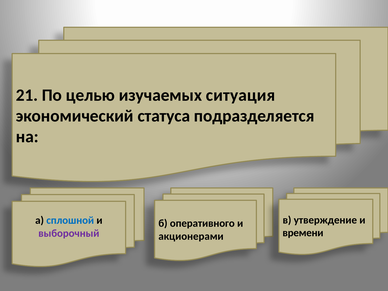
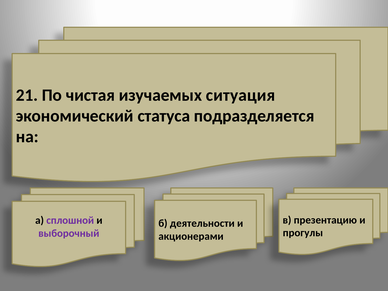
целью: целью -> чистая
утверждение: утверждение -> презентацию
сплошной colour: blue -> purple
оперативного: оперативного -> деятельности
времени: времени -> прогулы
